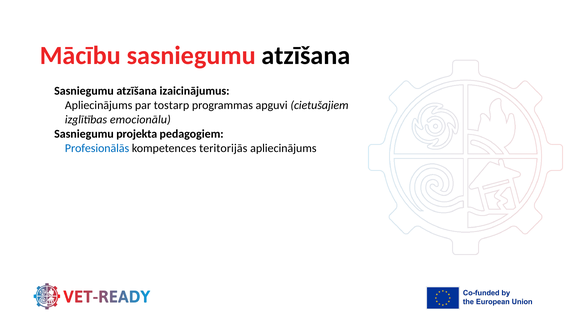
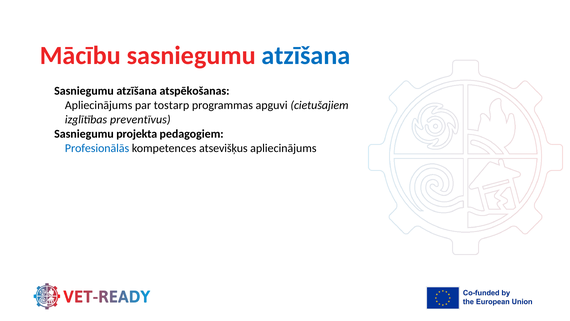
atzīšana at (306, 56) colour: black -> blue
izaicinājumus: izaicinājumus -> atspēkošanas
emocionālu: emocionālu -> preventīvus
teritorijās: teritorijās -> atsevišķus
